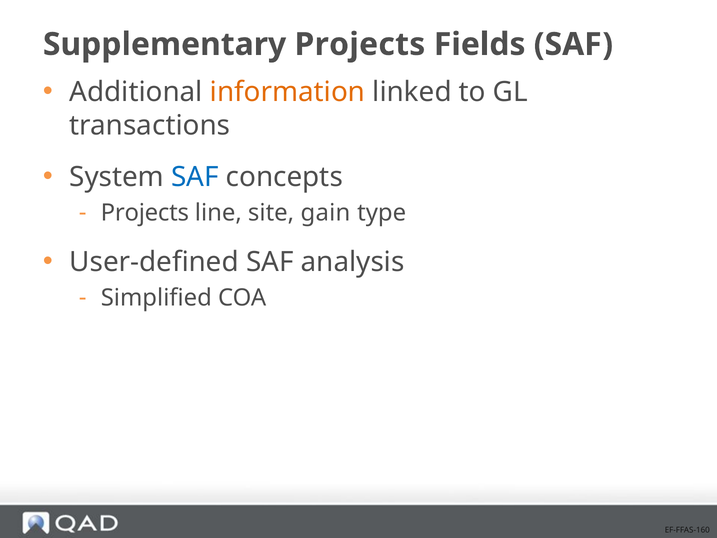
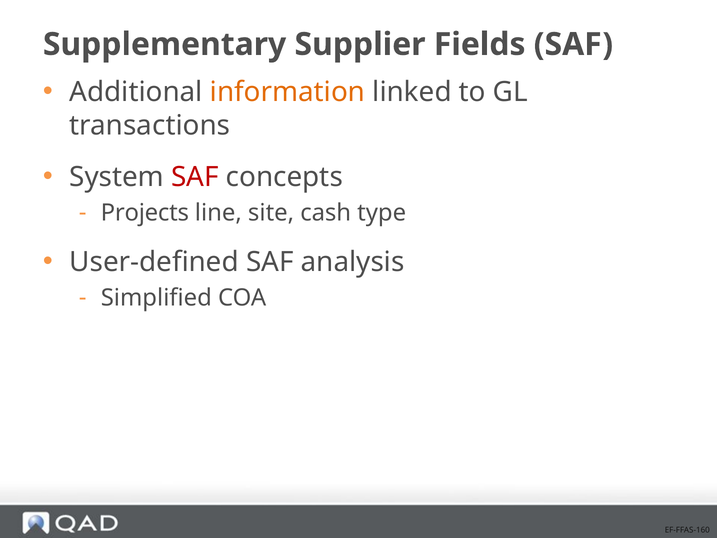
Supplementary Projects: Projects -> Supplier
SAF at (195, 177) colour: blue -> red
gain: gain -> cash
